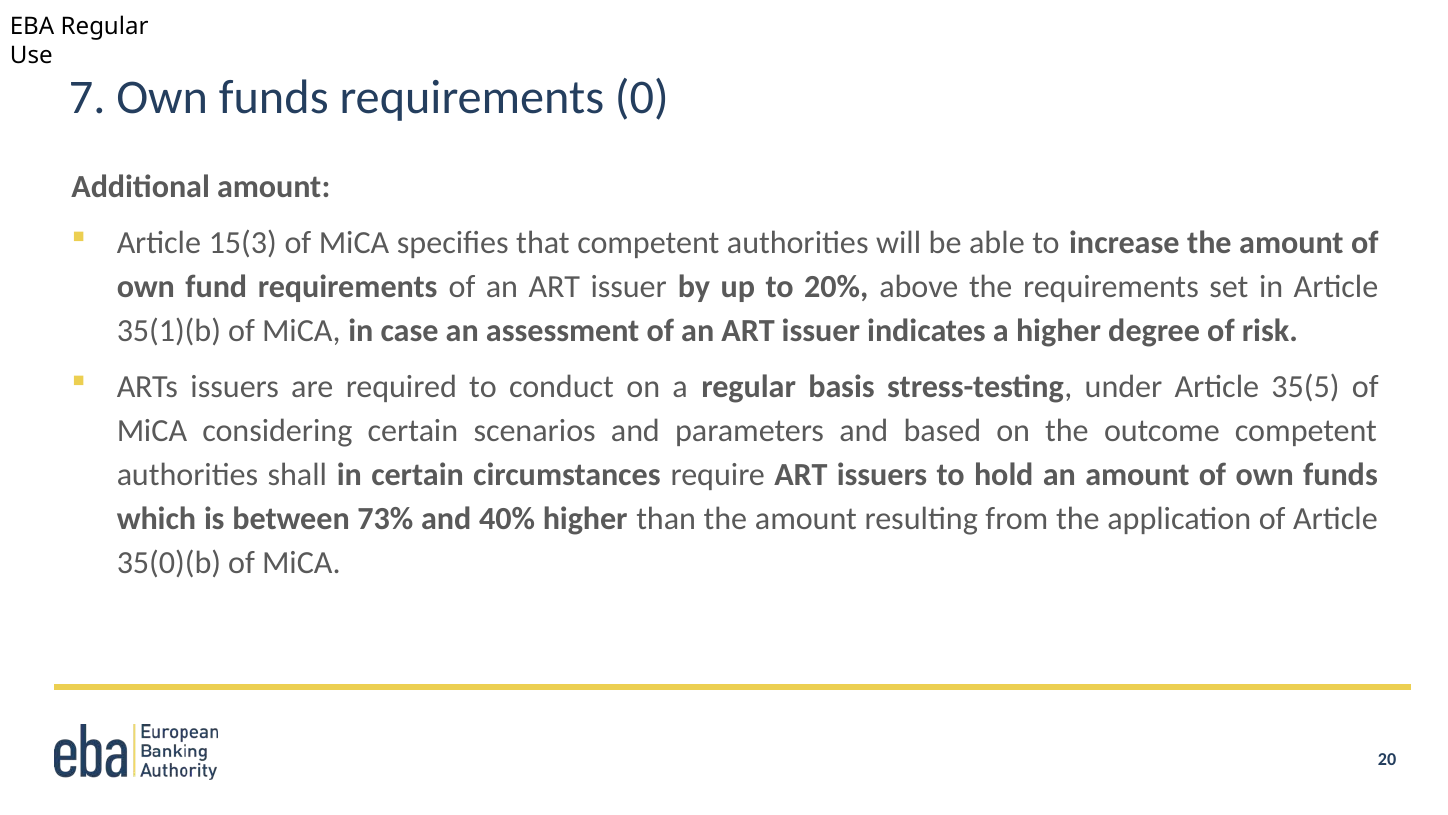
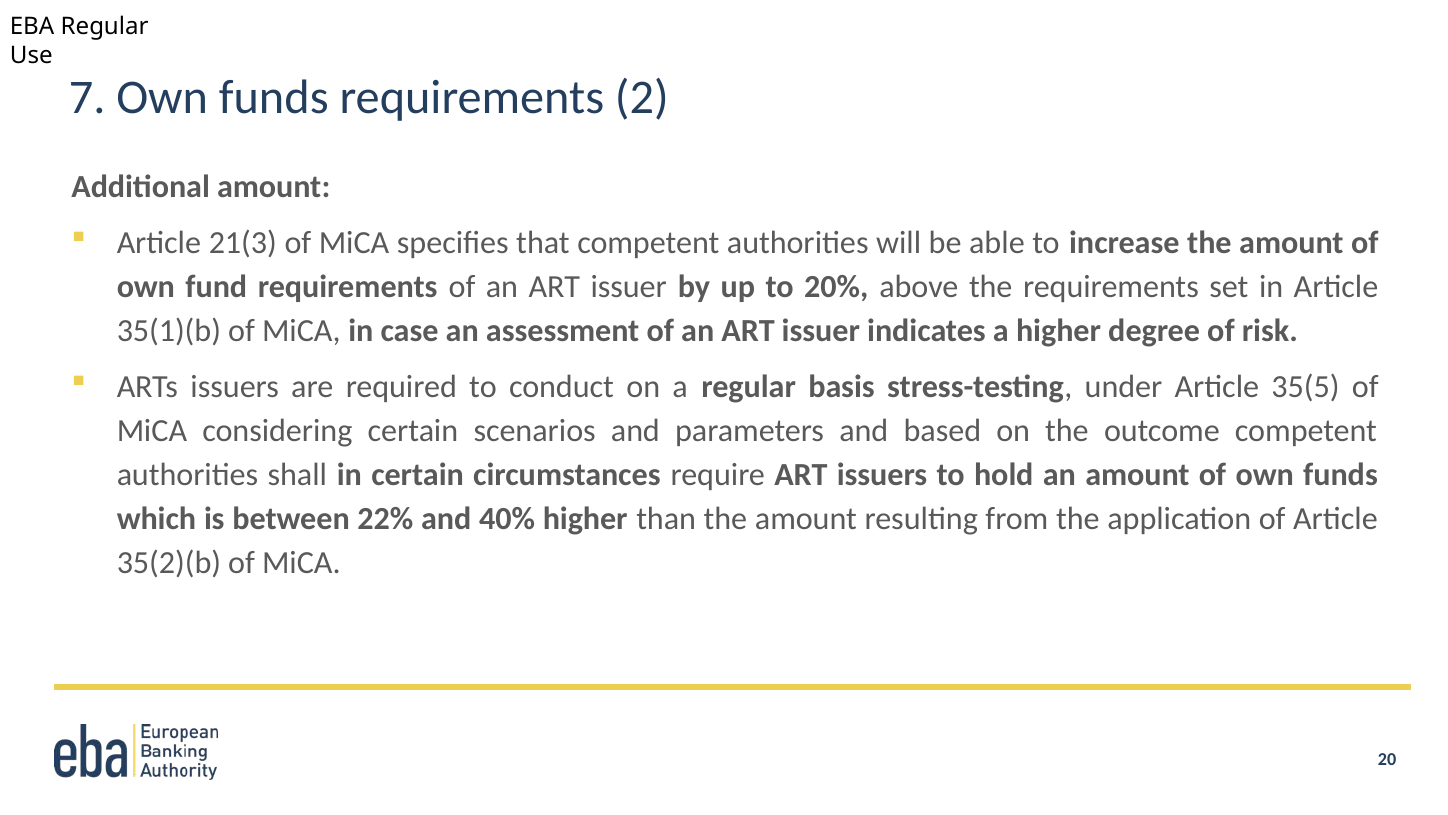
0: 0 -> 2
15(3: 15(3 -> 21(3
73%: 73% -> 22%
35(0)(b: 35(0)(b -> 35(2)(b
